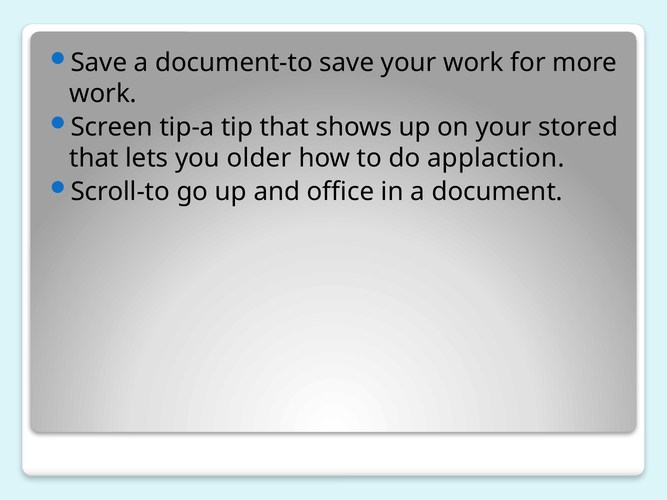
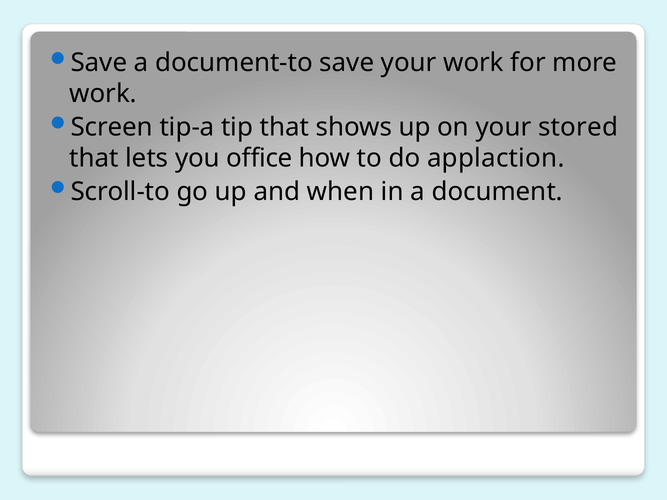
older: older -> office
office: office -> when
